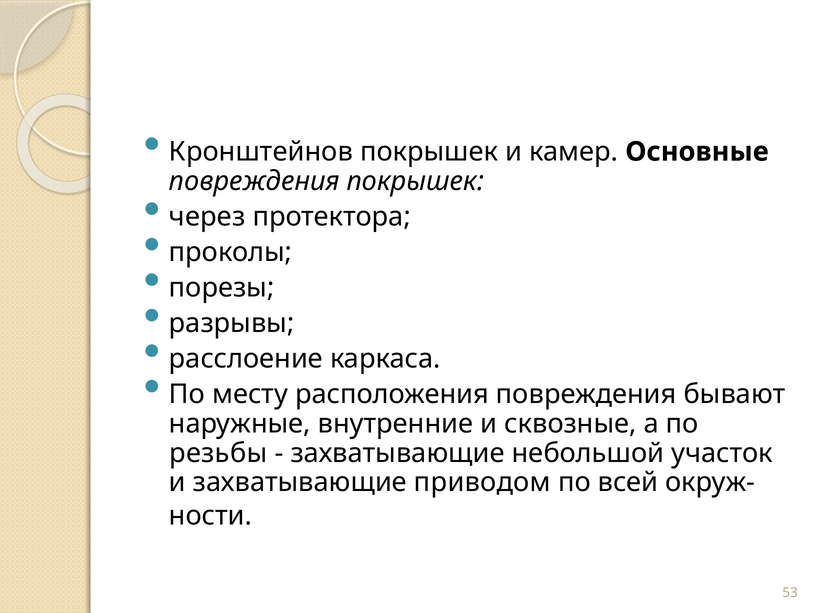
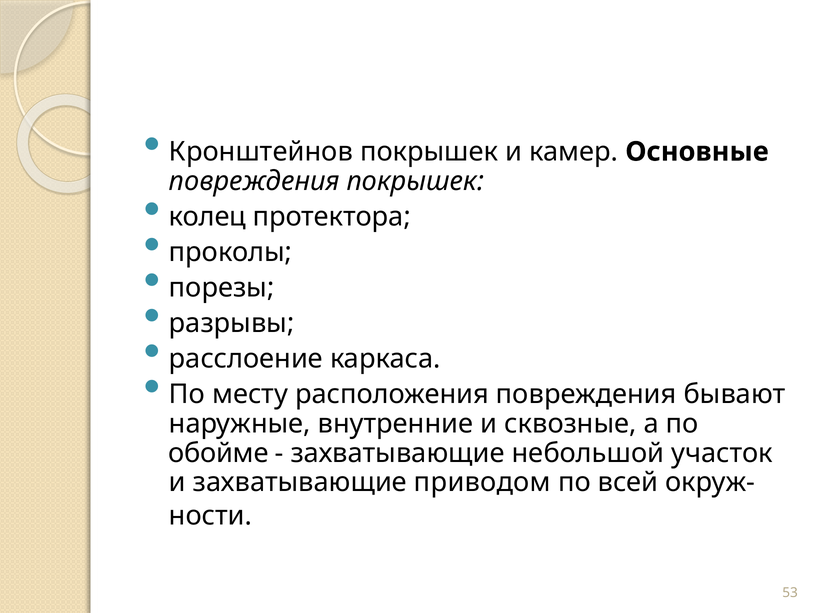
через: через -> колец
резьбы: резьбы -> обойме
